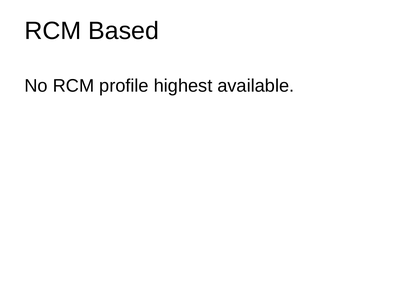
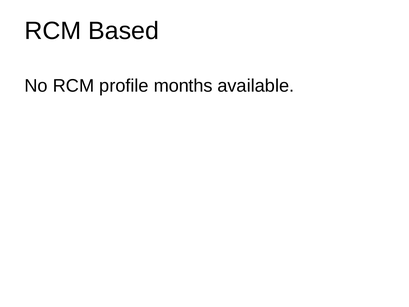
highest: highest -> months
